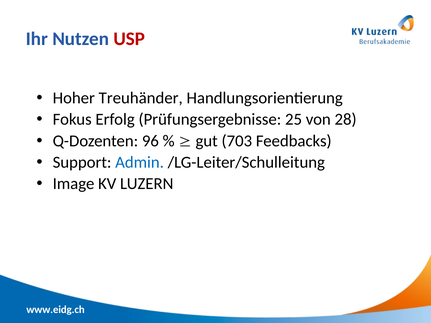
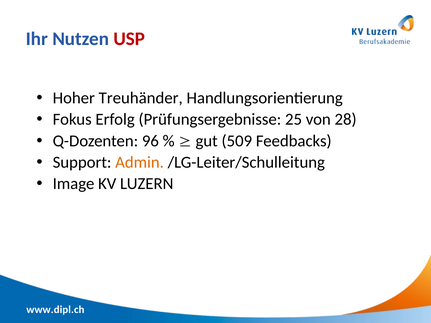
703: 703 -> 509
Admin colour: blue -> orange
www.eidg.ch: www.eidg.ch -> www.dipl.ch
